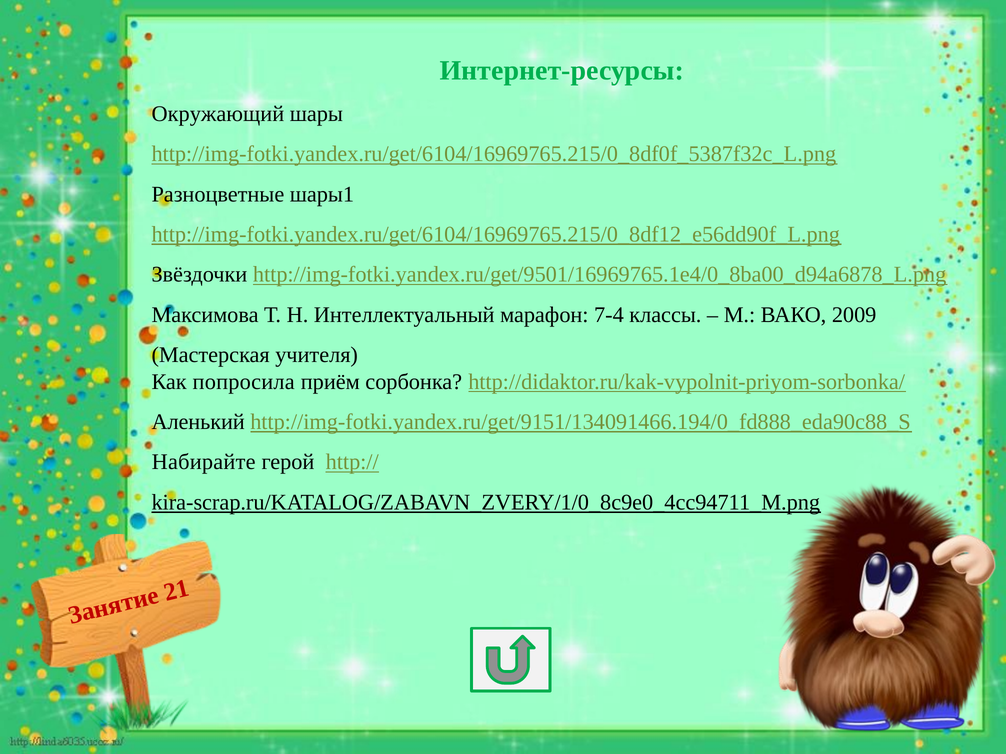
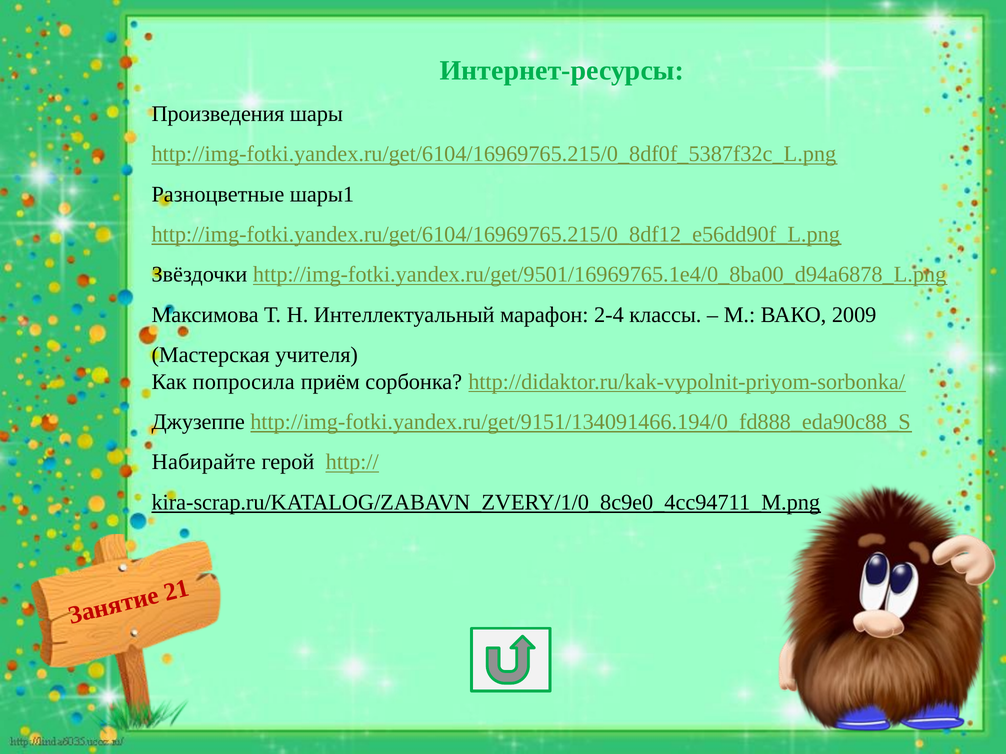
Окружающий: Окружающий -> Произведения
7-4: 7-4 -> 2-4
Аленький: Аленький -> Джузеппе
